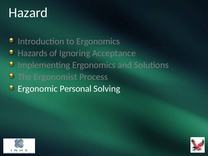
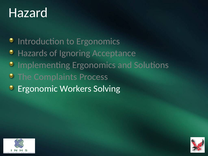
Ergonomist: Ergonomist -> Complaints
Personal: Personal -> Workers
